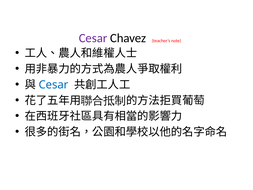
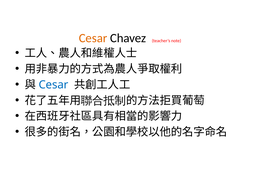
Cesar at (93, 38) colour: purple -> orange
